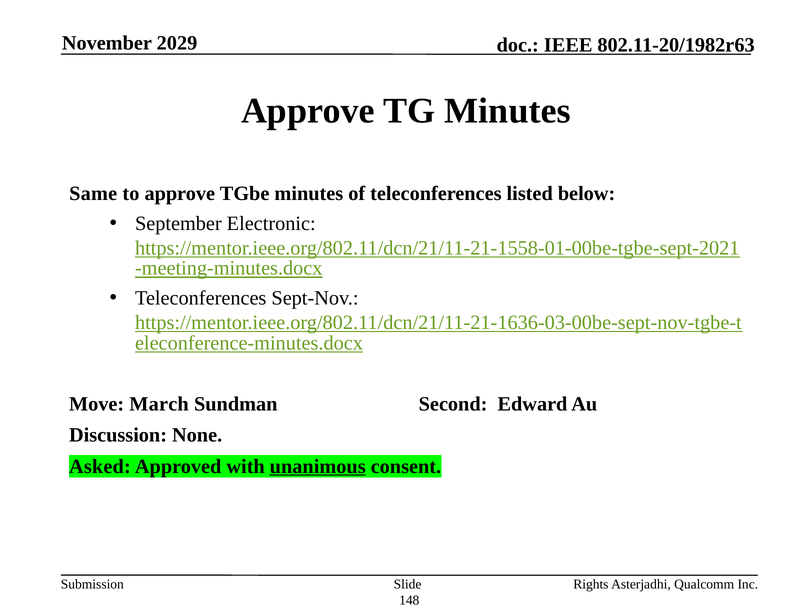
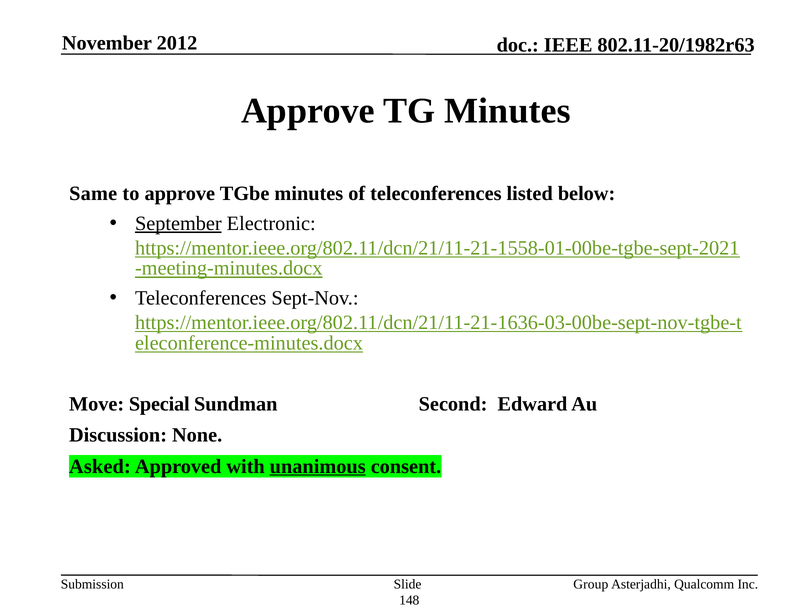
2029: 2029 -> 2012
September underline: none -> present
March: March -> Special
Rights: Rights -> Group
